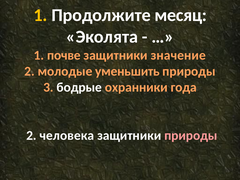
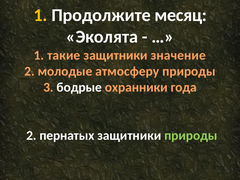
почве: почве -> такие
уменьшить: уменьшить -> атмосферу
человека: человека -> пернатых
природы at (191, 136) colour: pink -> light green
